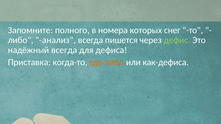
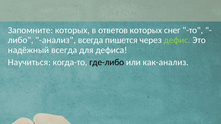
Запомните полного: полного -> которых
номера: номера -> ответов
Приставка: Приставка -> Научиться
где-либо colour: orange -> black
как-дефиса: как-дефиса -> как-анализ
